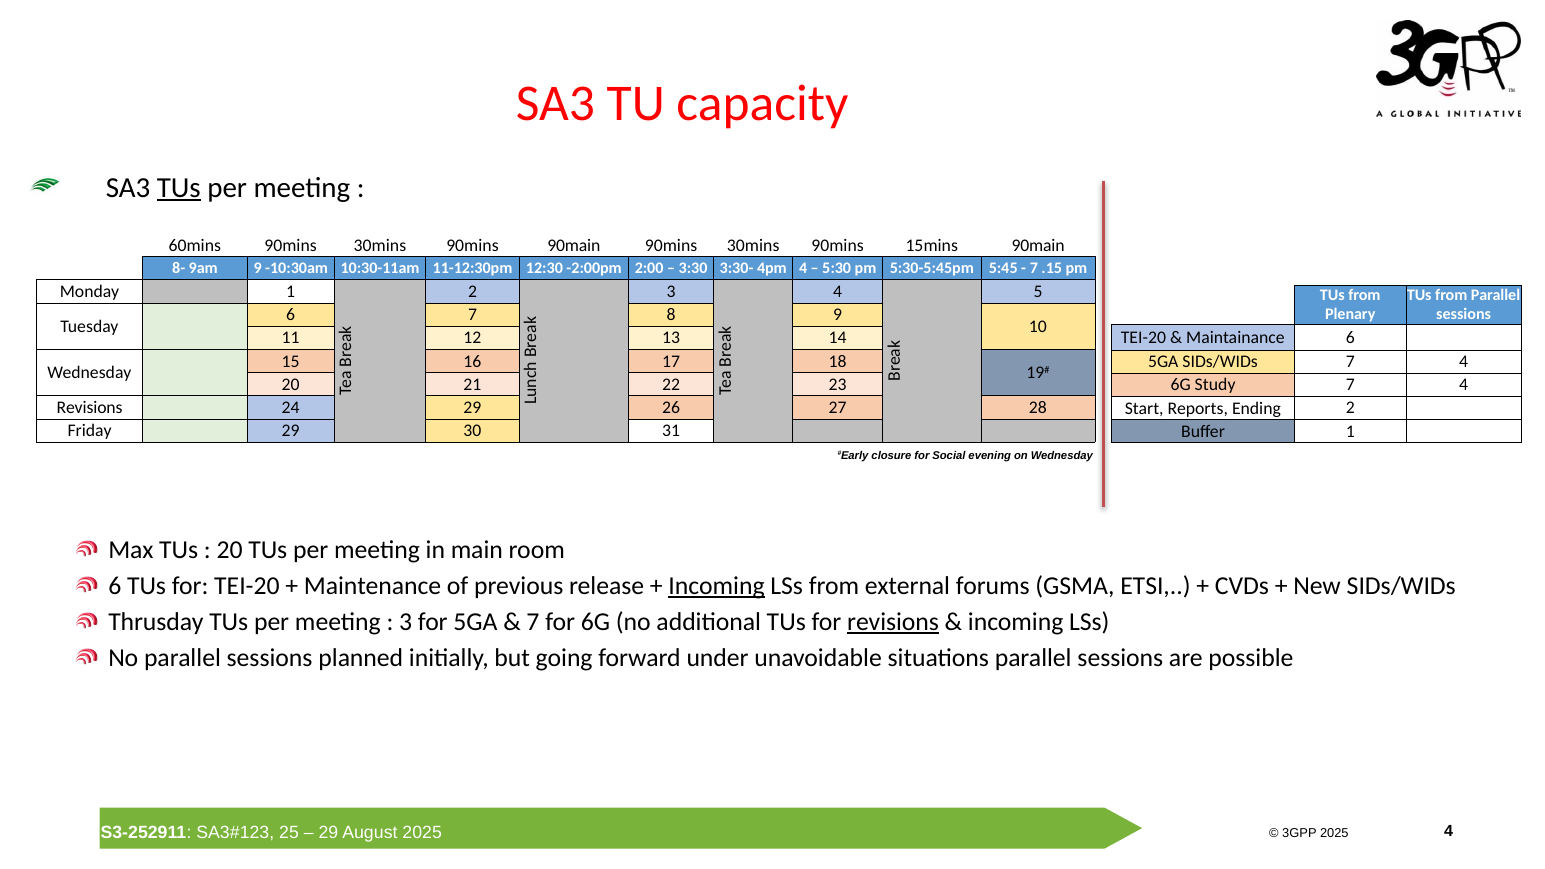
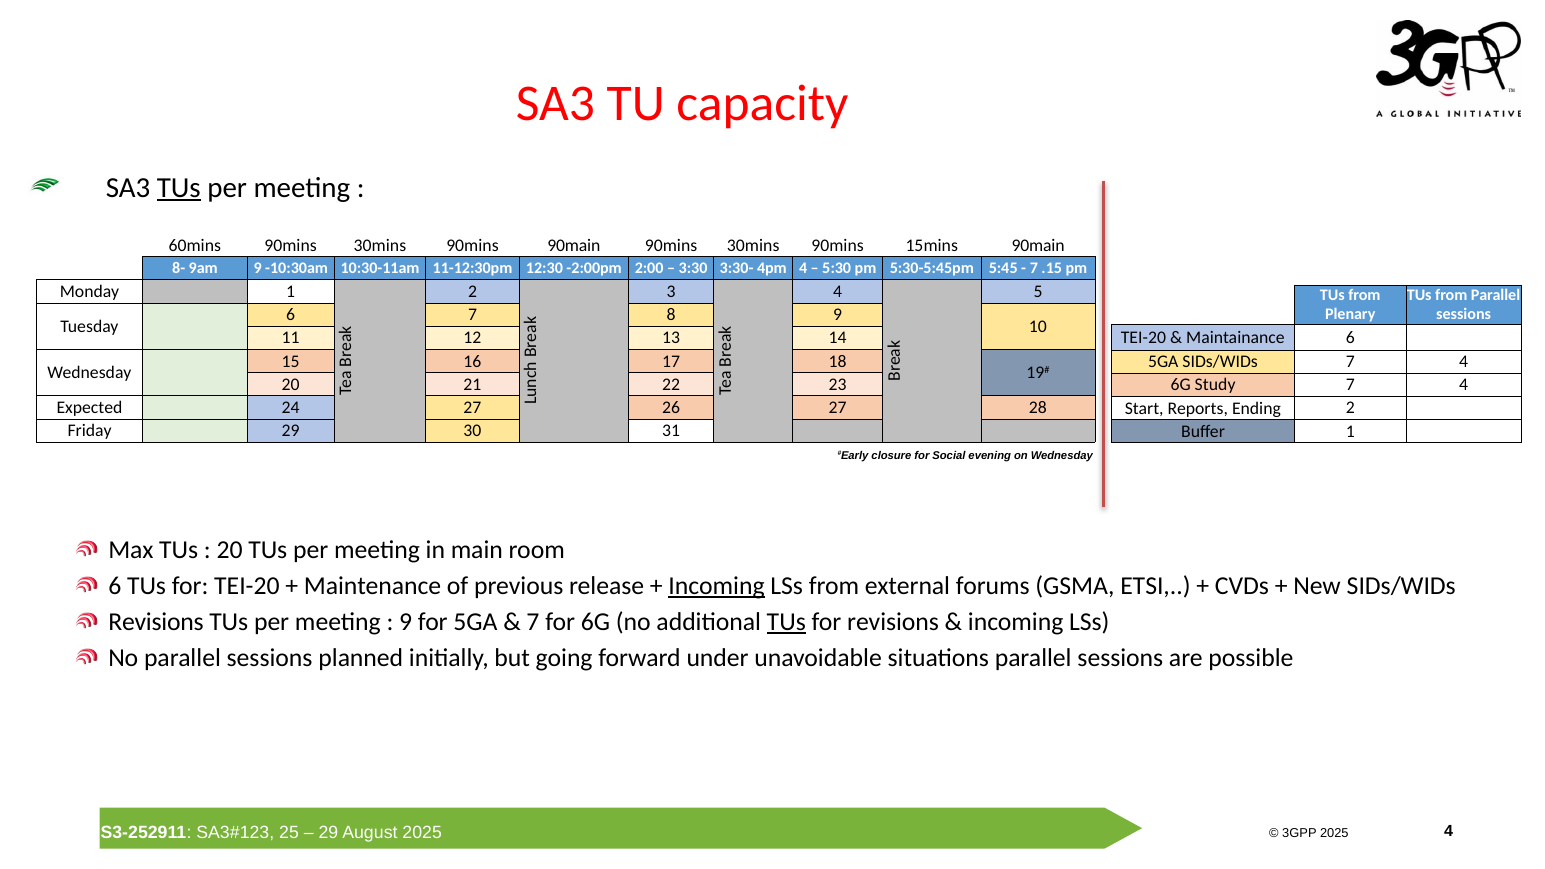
Revisions at (90, 408): Revisions -> Expected
24 29: 29 -> 27
Thrusday at (156, 622): Thrusday -> Revisions
3 at (406, 622): 3 -> 9
TUs at (786, 622) underline: none -> present
revisions at (893, 622) underline: present -> none
